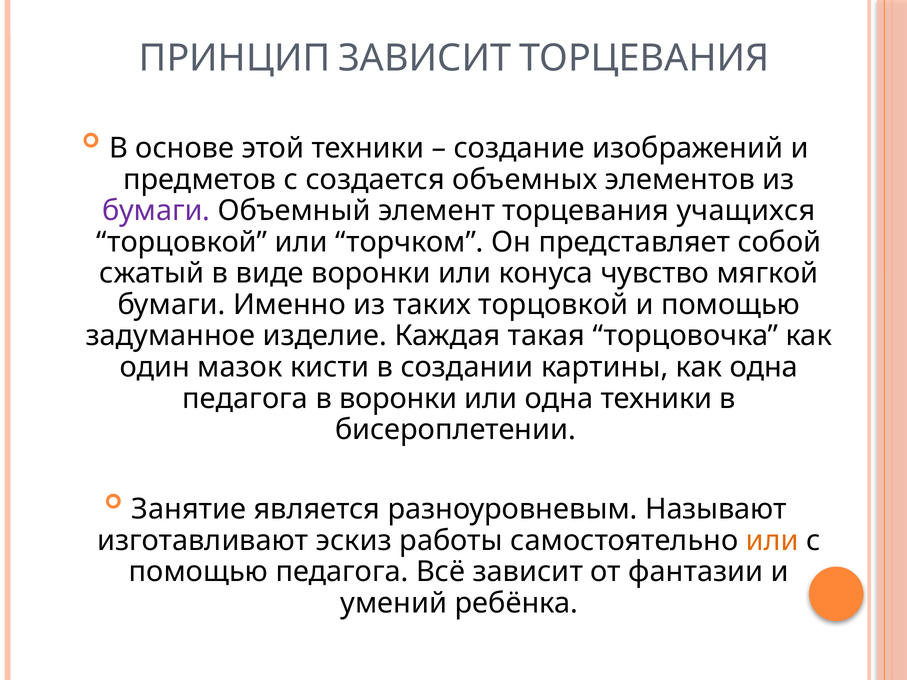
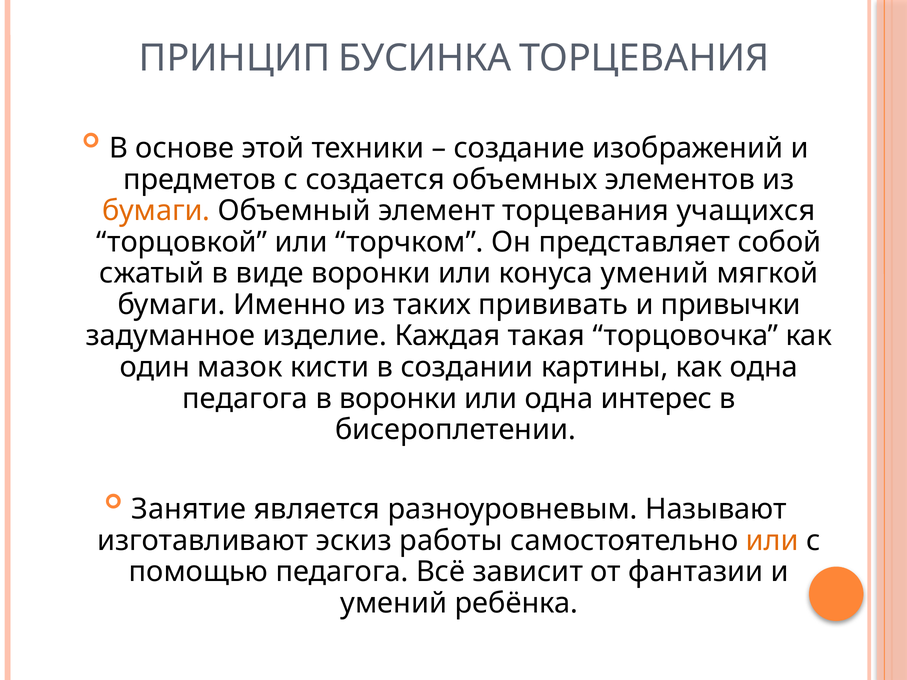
ПРИНЦИП ЗАВИСИТ: ЗАВИСИТ -> БУСИНКА
бумаги at (156, 211) colour: purple -> orange
конуса чувство: чувство -> умений
таких торцовкой: торцовкой -> прививать
и помощью: помощью -> привычки
одна техники: техники -> интерес
